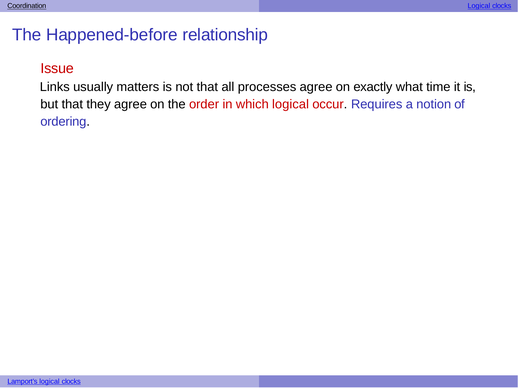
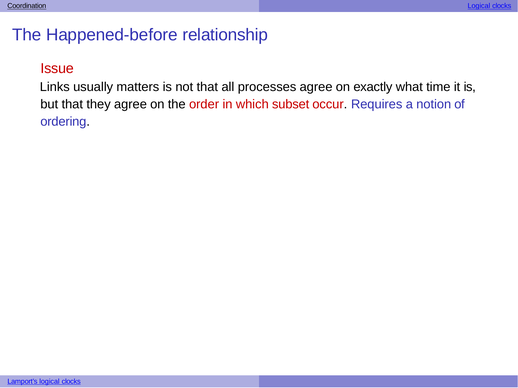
which logical: logical -> subset
